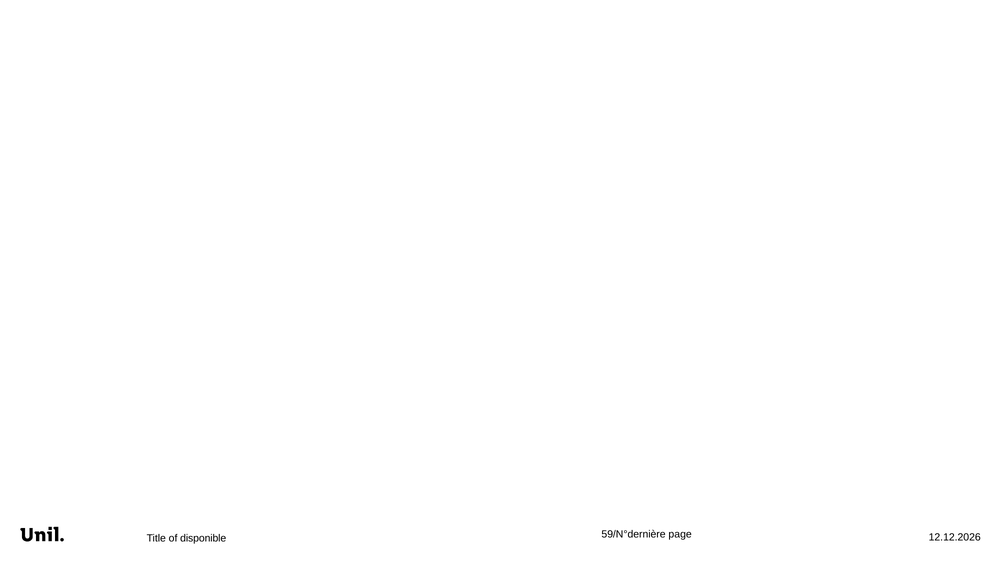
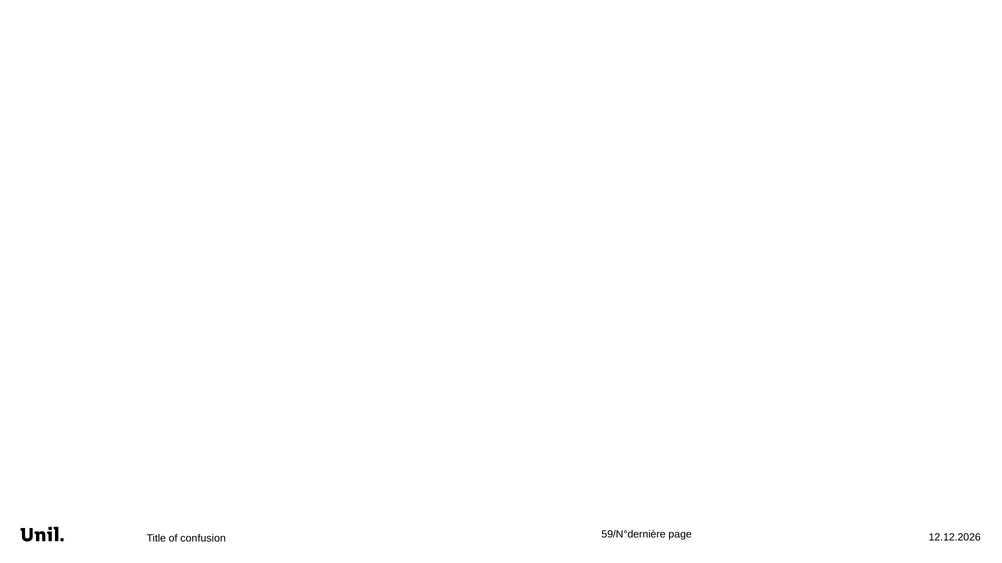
disponible: disponible -> confusion
